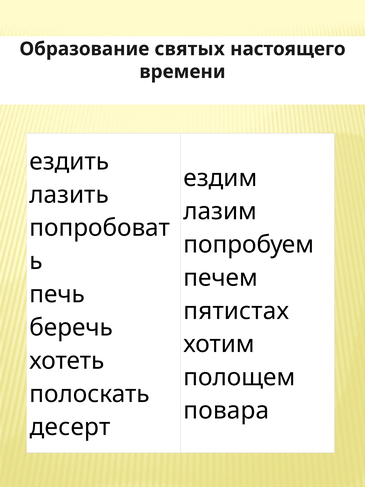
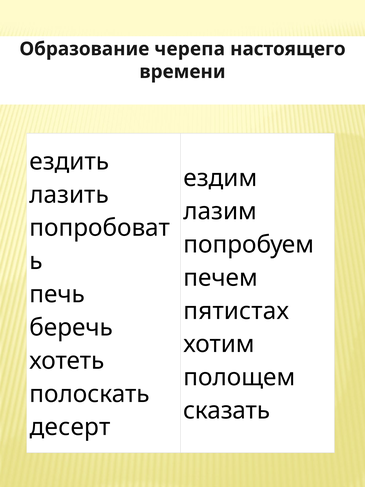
святых: святых -> черепа
повара: повара -> сказать
